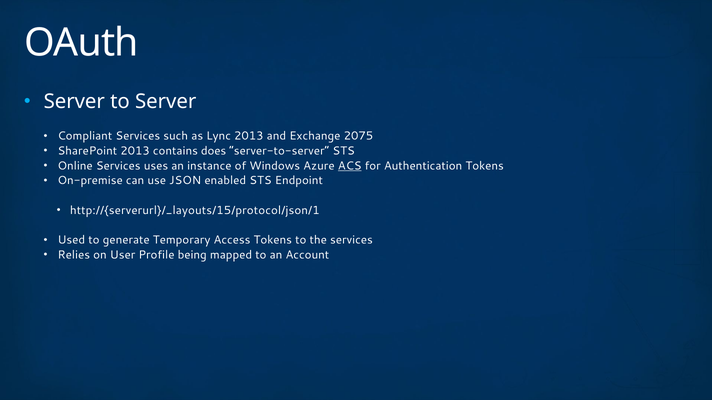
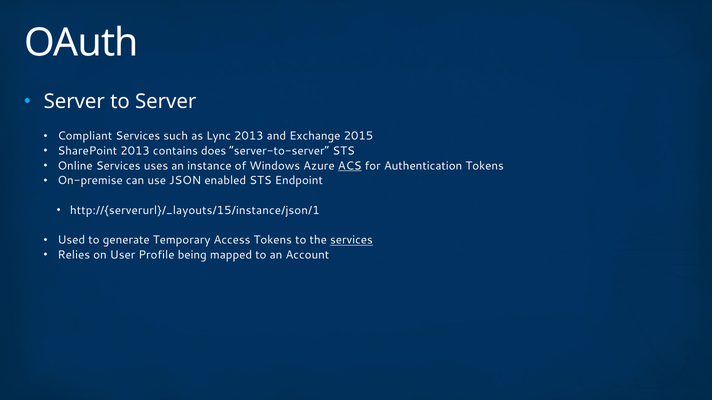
2075: 2075 -> 2015
http://{serverurl}/_layouts/15/protocol/json/1: http://{serverurl}/_layouts/15/protocol/json/1 -> http://{serverurl}/_layouts/15/instance/json/1
services at (351, 240) underline: none -> present
